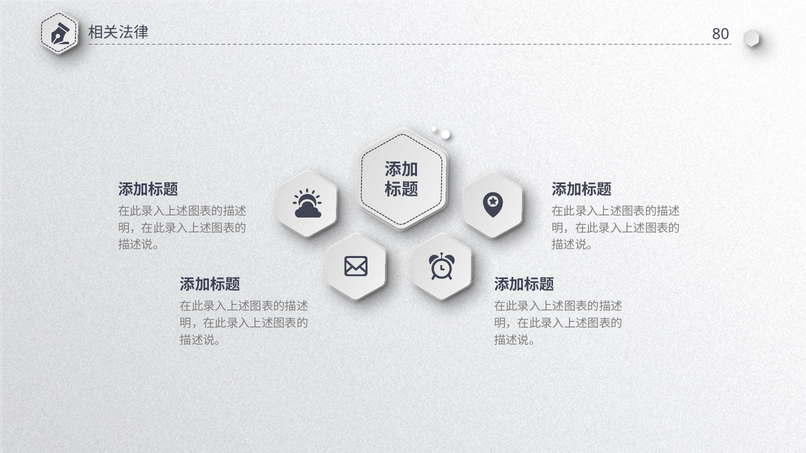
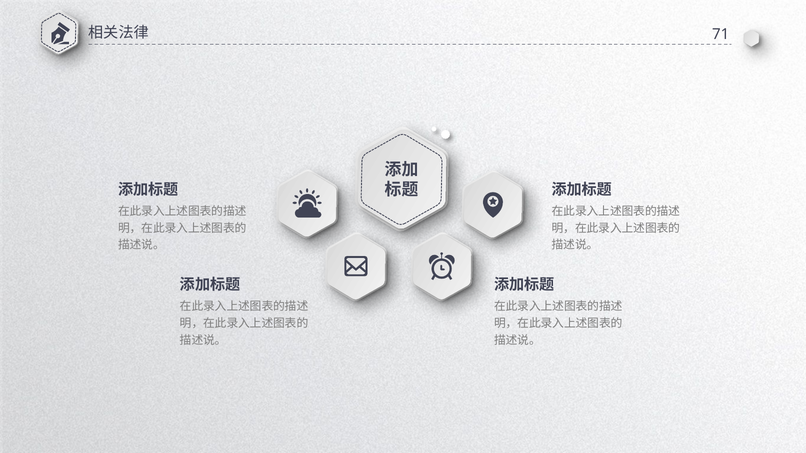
80: 80 -> 71
